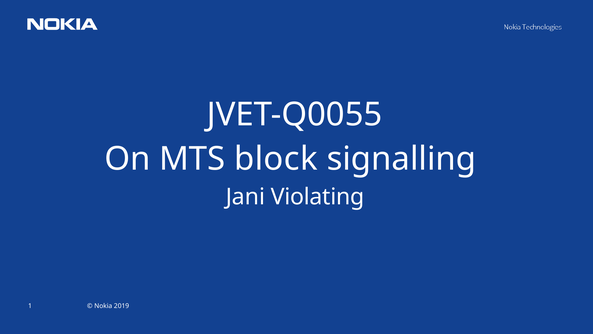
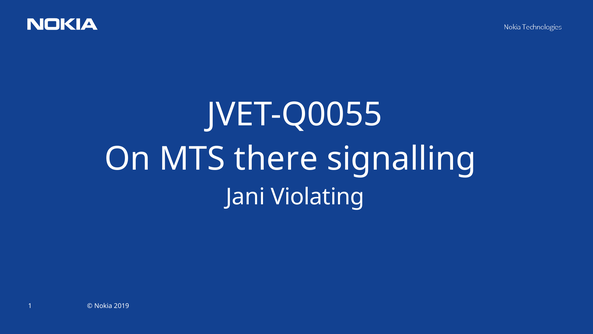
block: block -> there
